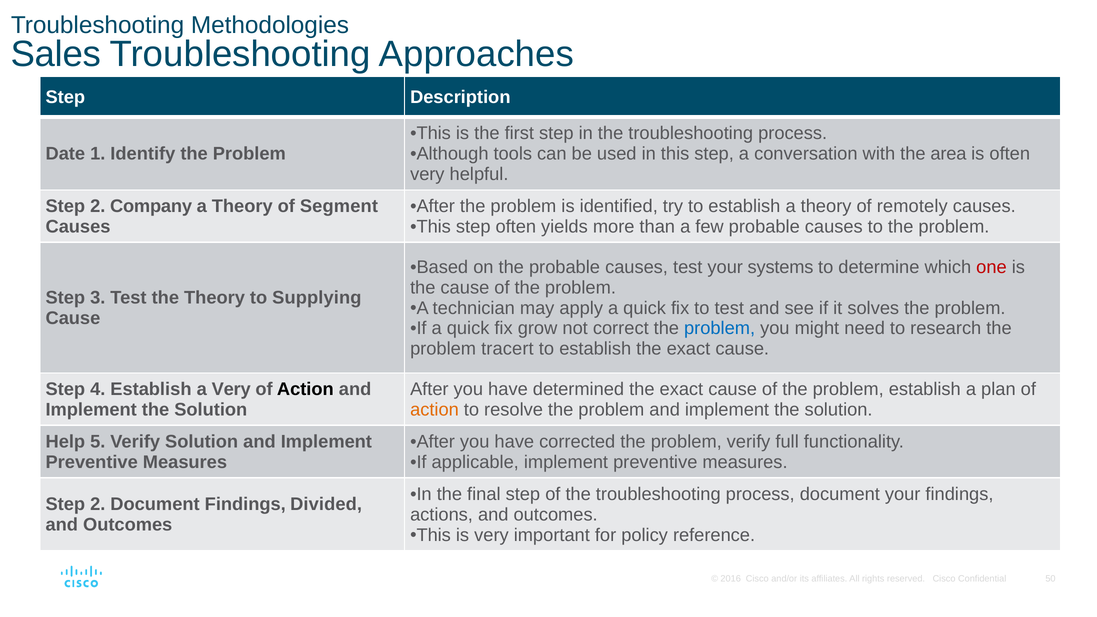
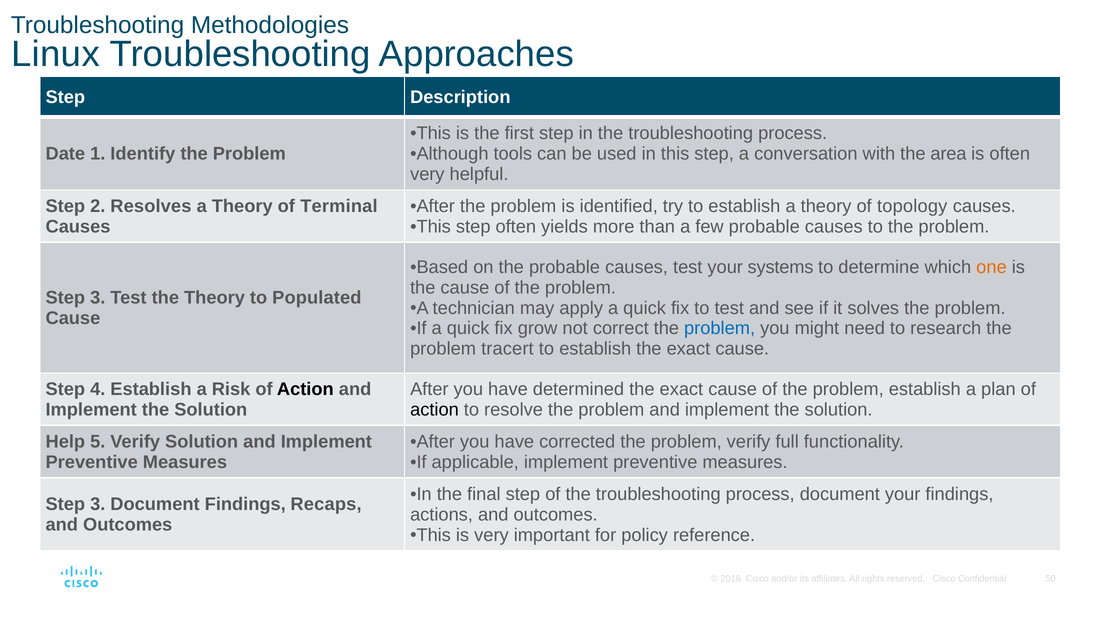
Sales: Sales -> Linux
remotely: remotely -> topology
Company: Company -> Resolves
Segment: Segment -> Terminal
one colour: red -> orange
Supplying: Supplying -> Populated
a Very: Very -> Risk
action at (434, 410) colour: orange -> black
2 at (98, 504): 2 -> 3
Divided: Divided -> Recaps
